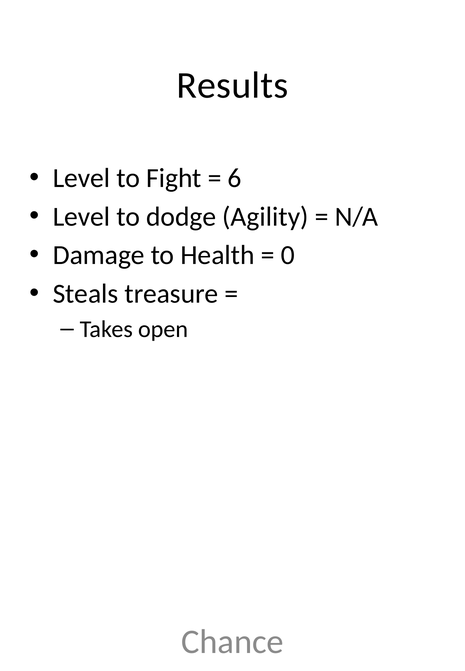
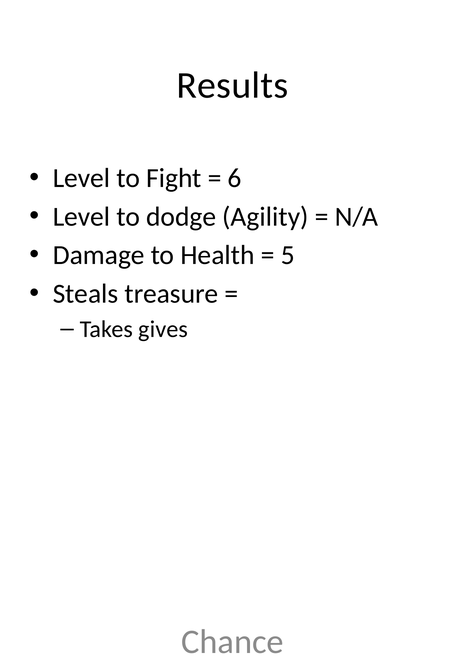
0: 0 -> 5
open: open -> gives
